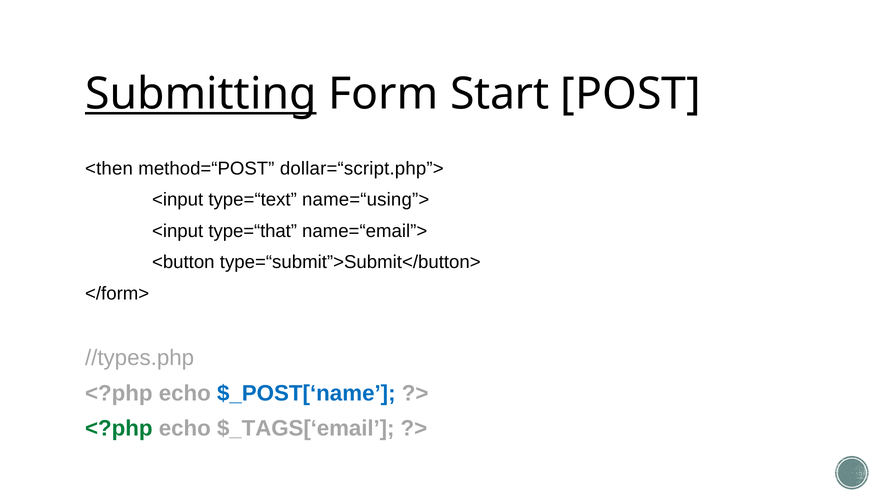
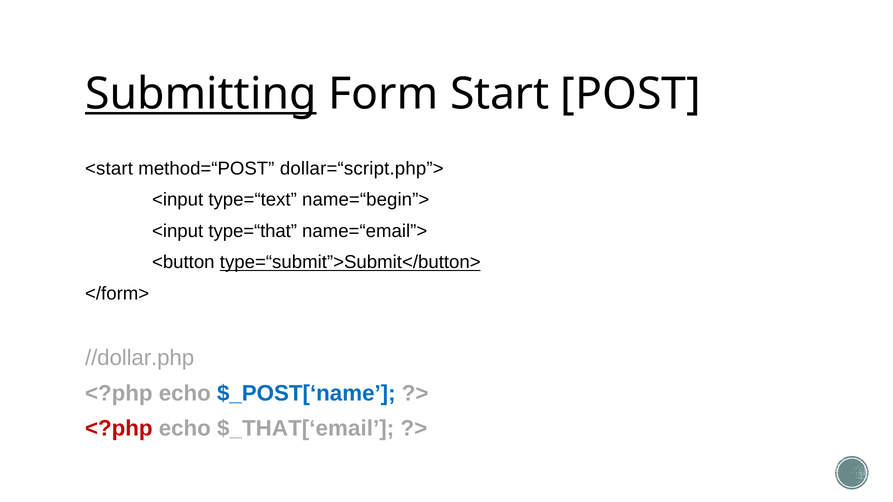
<then: <then -> <start
name=“using”>: name=“using”> -> name=“begin”>
type=“submit”>Submit</button> underline: none -> present
//types.php: //types.php -> //dollar.php
<?php at (119, 429) colour: green -> red
$_TAGS[‘email: $_TAGS[‘email -> $_THAT[‘email
